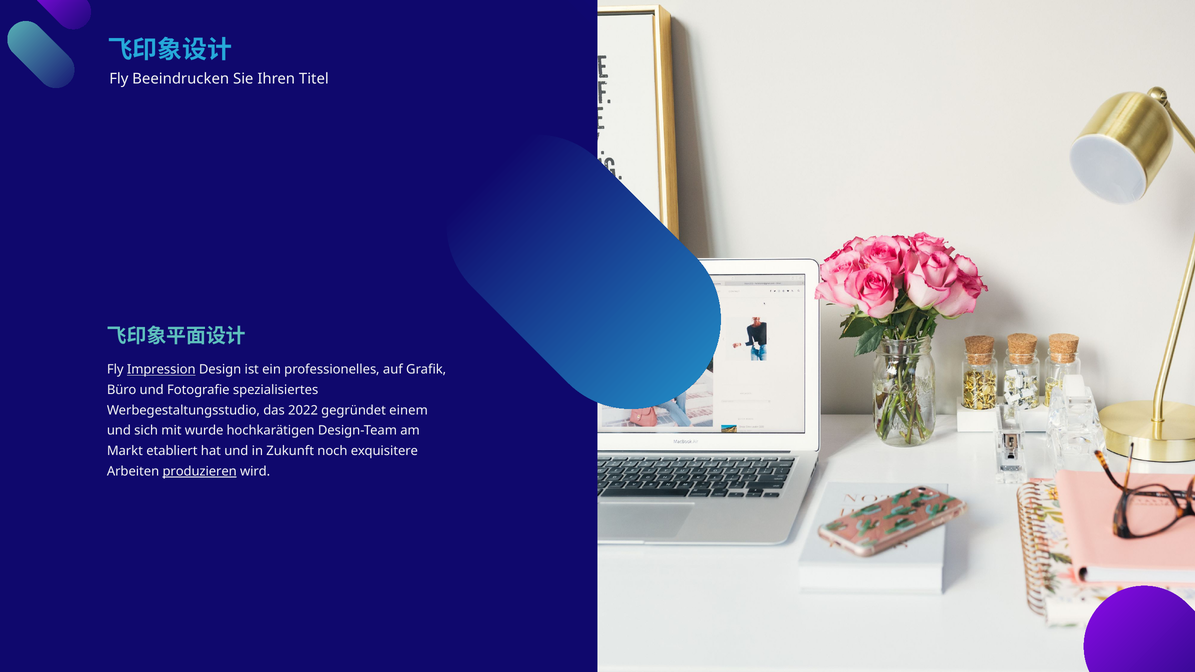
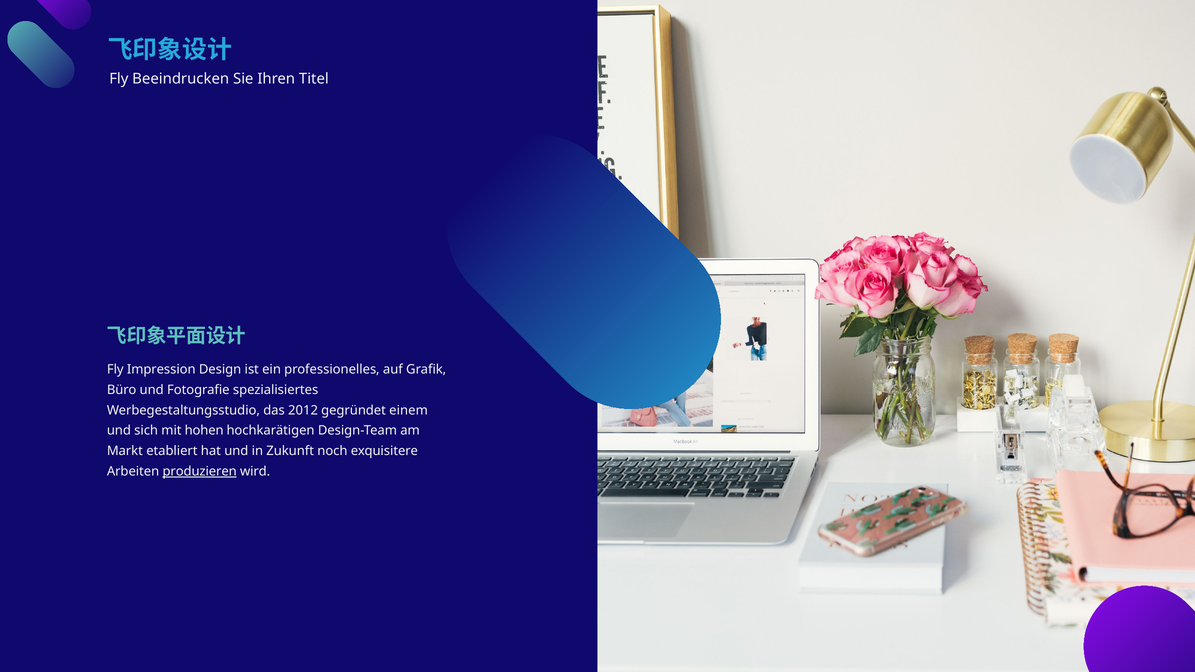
Impression underline: present -> none
2022: 2022 -> 2012
wurde: wurde -> hohen
